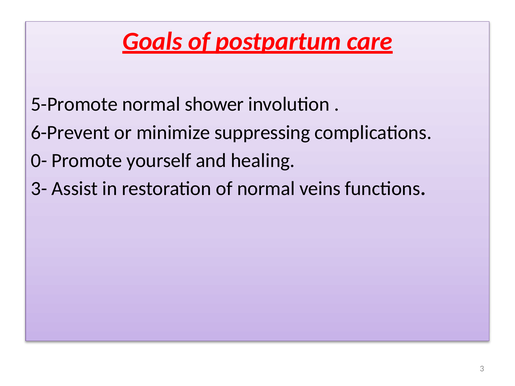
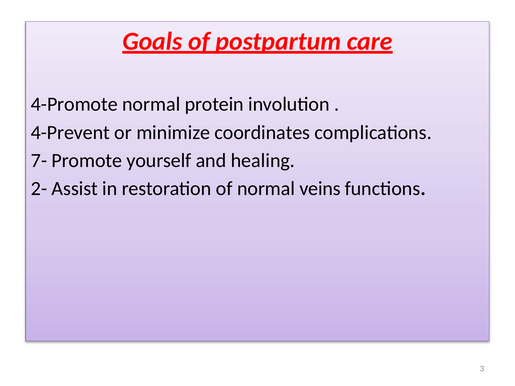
5-Promote: 5-Promote -> 4-Promote
shower: shower -> protein
6-Prevent: 6-Prevent -> 4-Prevent
suppressing: suppressing -> coordinates
0-: 0- -> 7-
3-: 3- -> 2-
